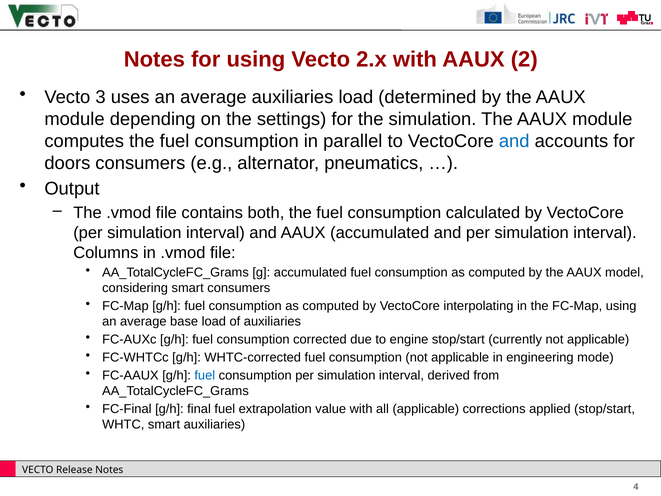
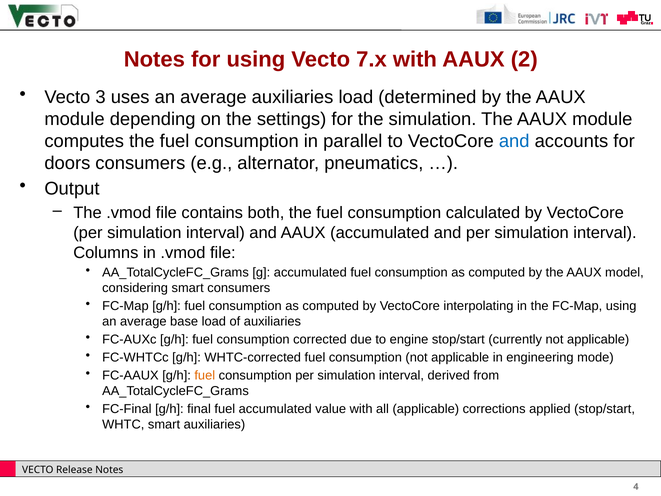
2.x: 2.x -> 7.x
fuel at (205, 375) colour: blue -> orange
fuel extrapolation: extrapolation -> accumulated
